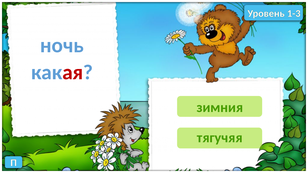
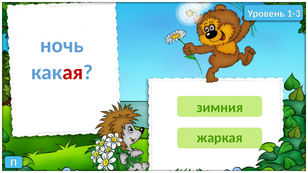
тягучяя: тягучяя -> жаркая
